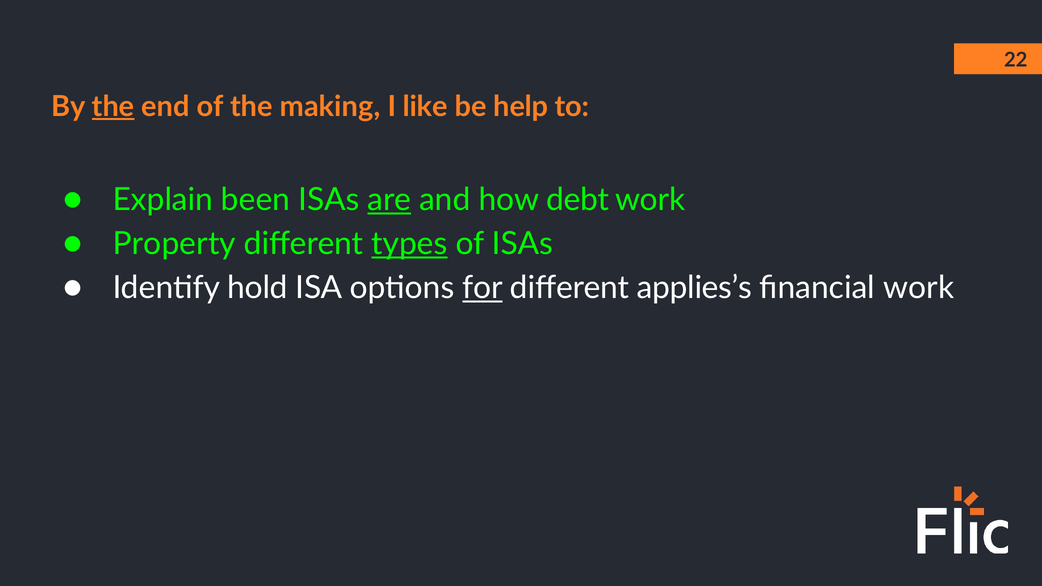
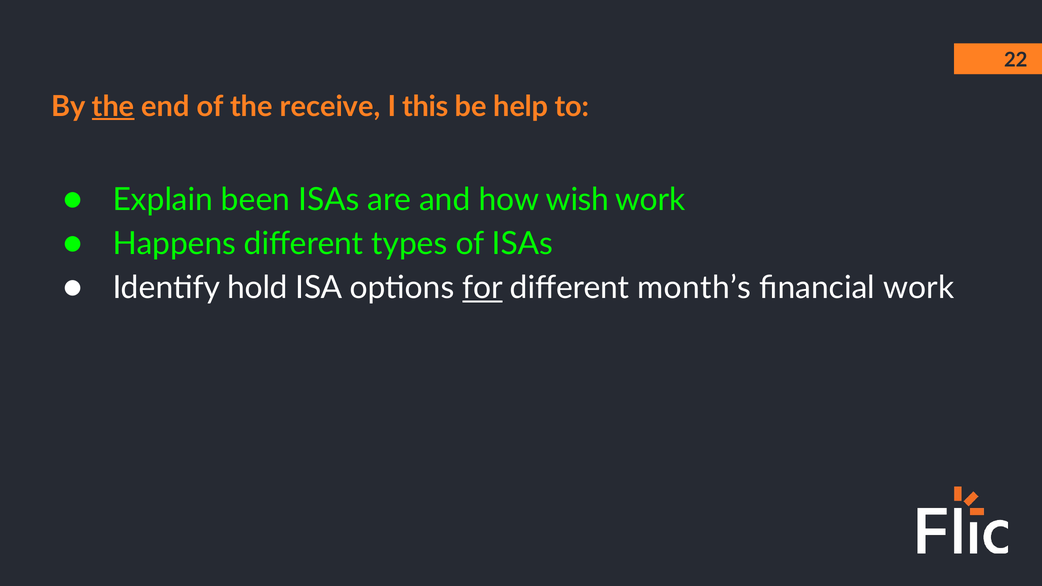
making: making -> receive
like: like -> this
are underline: present -> none
debt: debt -> wish
Property: Property -> Happens
types underline: present -> none
applies’s: applies’s -> month’s
